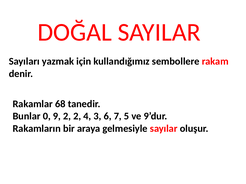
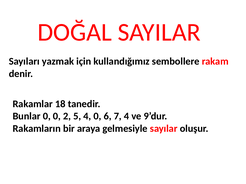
68: 68 -> 18
0 9: 9 -> 0
2 2: 2 -> 5
4 3: 3 -> 0
7 5: 5 -> 4
